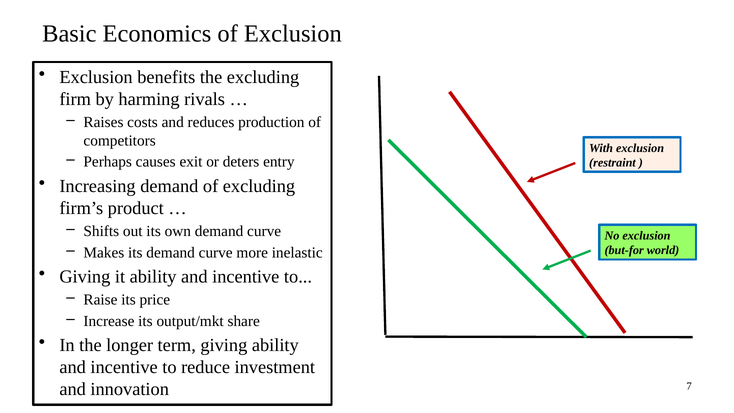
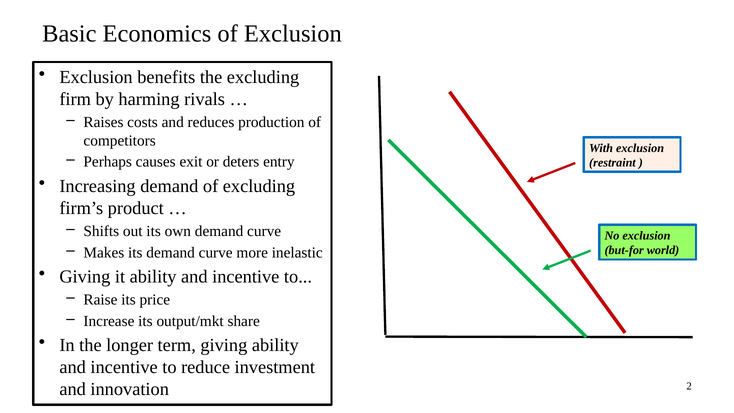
7: 7 -> 2
